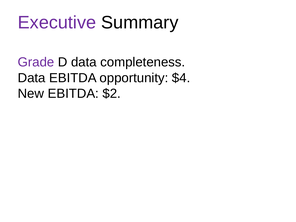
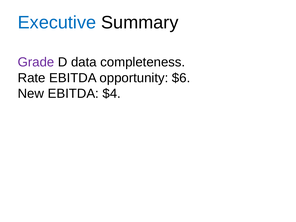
Executive colour: purple -> blue
Data at (32, 78): Data -> Rate
$4: $4 -> $6
$2: $2 -> $4
